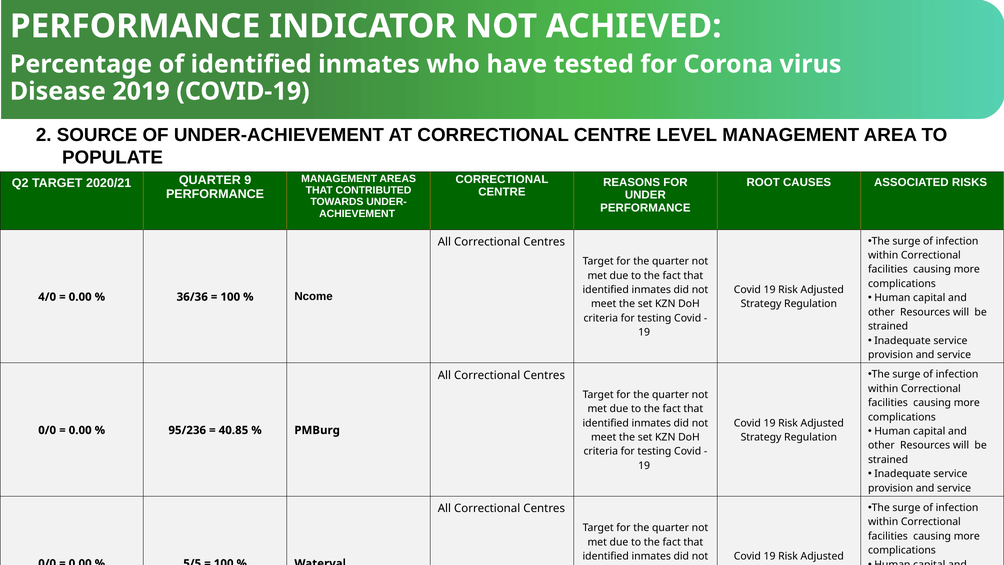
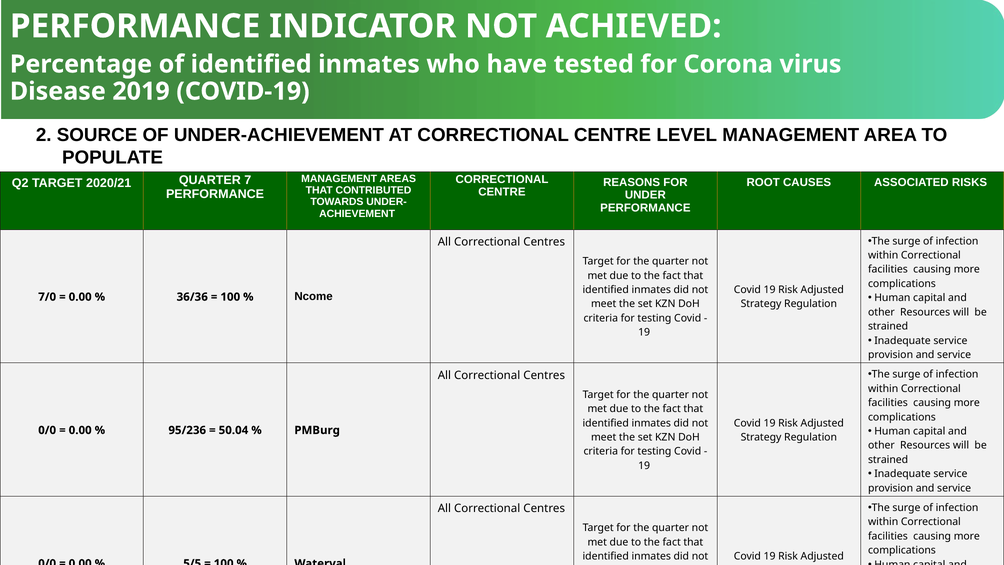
9: 9 -> 7
4/0: 4/0 -> 7/0
40.85: 40.85 -> 50.04
